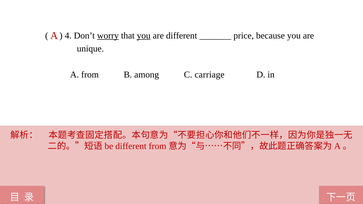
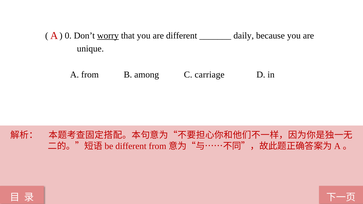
4: 4 -> 0
you at (144, 36) underline: present -> none
price: price -> daily
